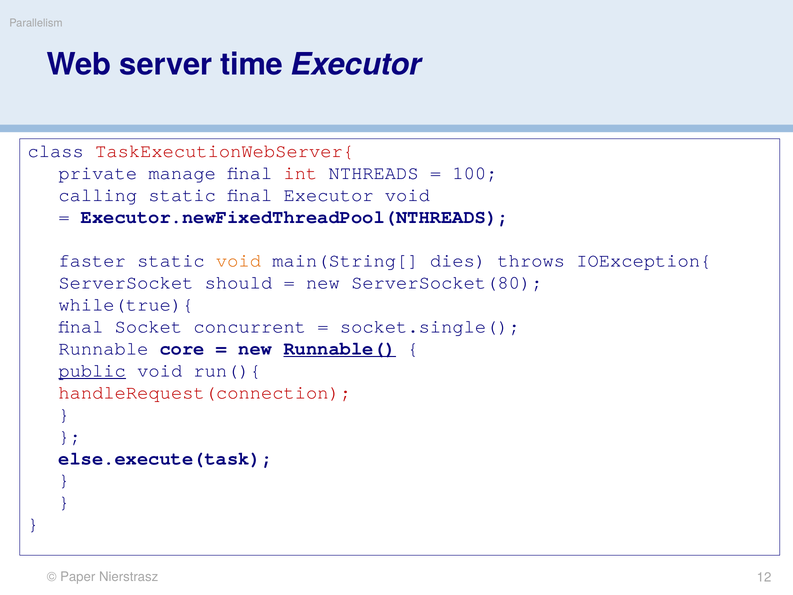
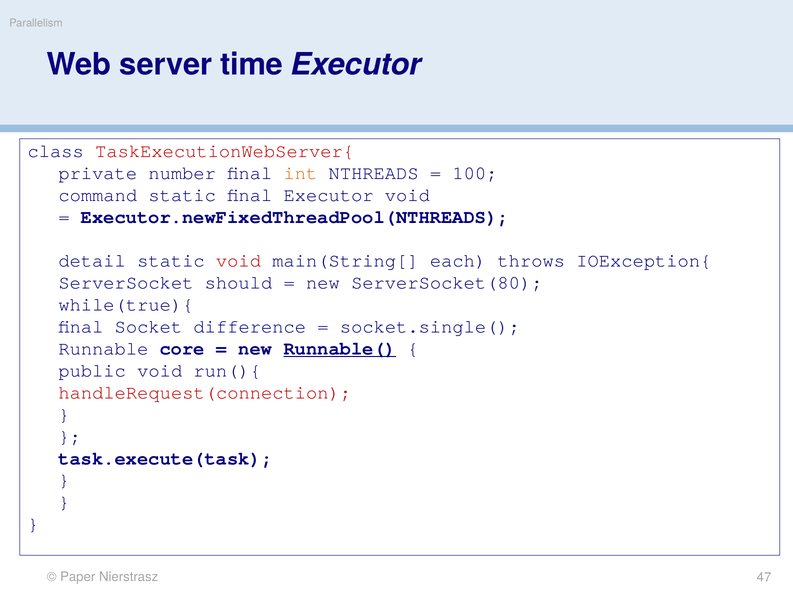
manage: manage -> number
int colour: red -> orange
calling: calling -> command
faster: faster -> detail
void at (238, 261) colour: orange -> red
dies: dies -> each
concurrent: concurrent -> difference
public underline: present -> none
else.execute(task: else.execute(task -> task.execute(task
12: 12 -> 47
